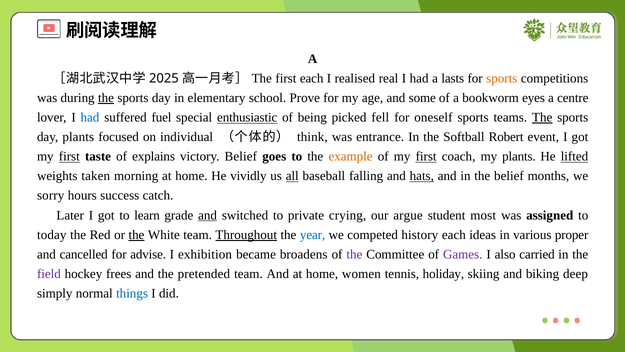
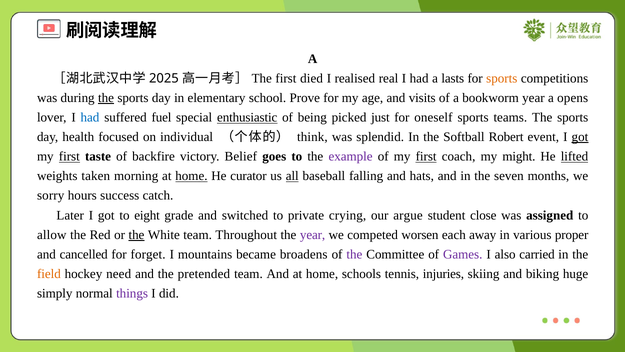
first each: each -> died
some: some -> visits
bookworm eyes: eyes -> year
centre: centre -> opens
fell: fell -> just
The at (542, 117) underline: present -> none
day plants: plants -> health
entrance: entrance -> splendid
got at (580, 137) underline: none -> present
explains: explains -> backfire
example colour: orange -> purple
my plants: plants -> might
home at (191, 176) underline: none -> present
vividly: vividly -> curator
hats underline: present -> none
the belief: belief -> seven
learn: learn -> eight
and at (208, 215) underline: present -> none
most: most -> close
today: today -> allow
Throughout underline: present -> none
year at (313, 234) colour: blue -> purple
history: history -> worsen
ideas: ideas -> away
advise: advise -> forget
exhibition: exhibition -> mountains
field colour: purple -> orange
frees: frees -> need
women: women -> schools
holiday: holiday -> injuries
deep: deep -> huge
things colour: blue -> purple
